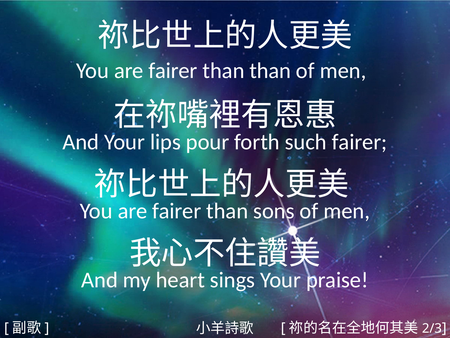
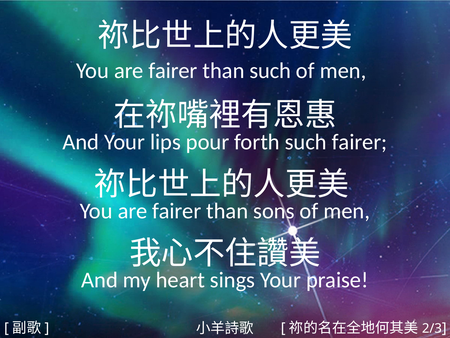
than than: than -> such
